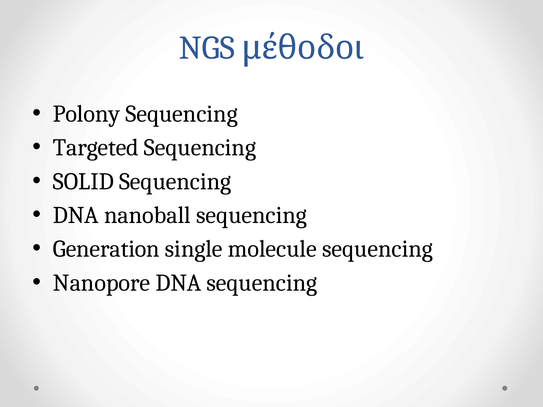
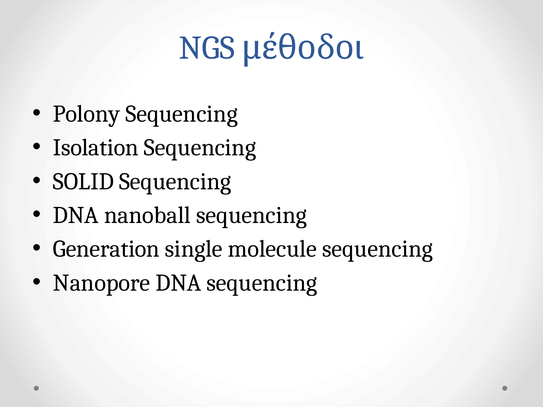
Targeted: Targeted -> Isolation
